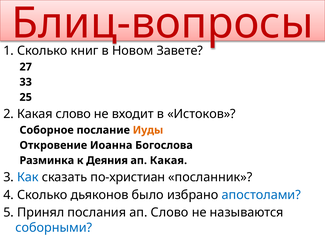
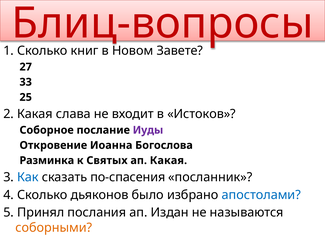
Какая слово: слово -> слава
Иуды colour: orange -> purple
Деяния: Деяния -> Святых
по-христиан: по-христиан -> по-спасения
ап Слово: Слово -> Издан
соборными colour: blue -> orange
